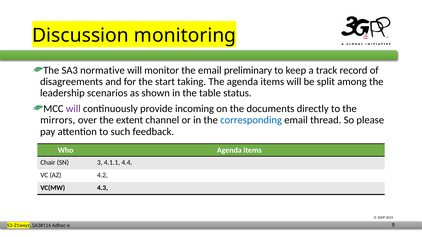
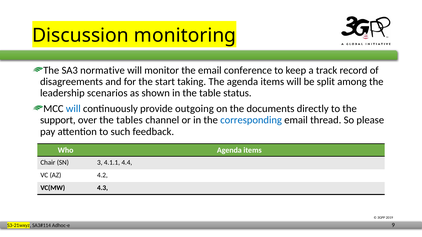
preliminary: preliminary -> conference
will at (73, 109) colour: purple -> blue
incoming: incoming -> outgoing
mirrors: mirrors -> support
extent: extent -> tables
